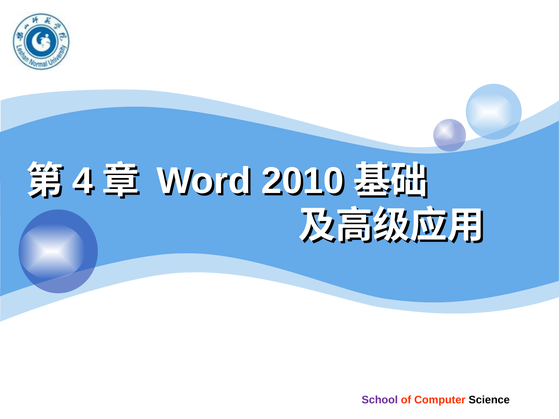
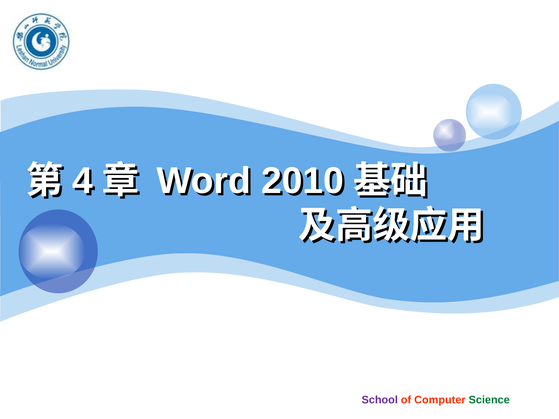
Science colour: black -> green
